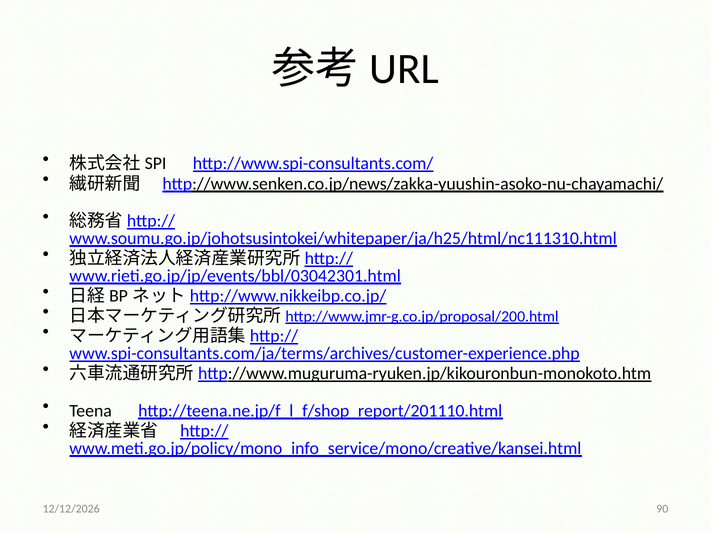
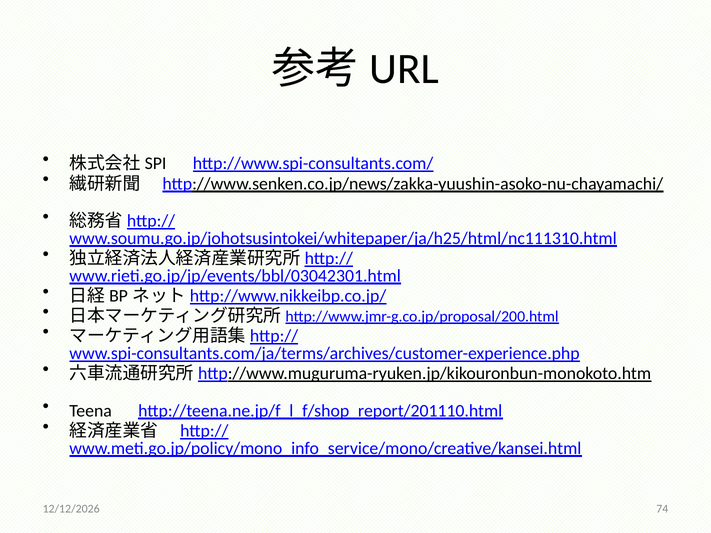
90: 90 -> 74
